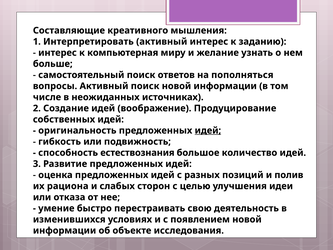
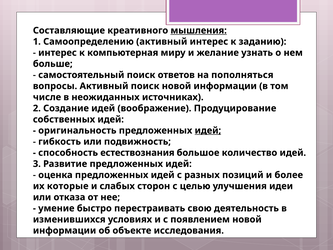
мышления underline: none -> present
Интерпретировать: Интерпретировать -> Самоопределению
полив: полив -> более
рациона: рациона -> которые
